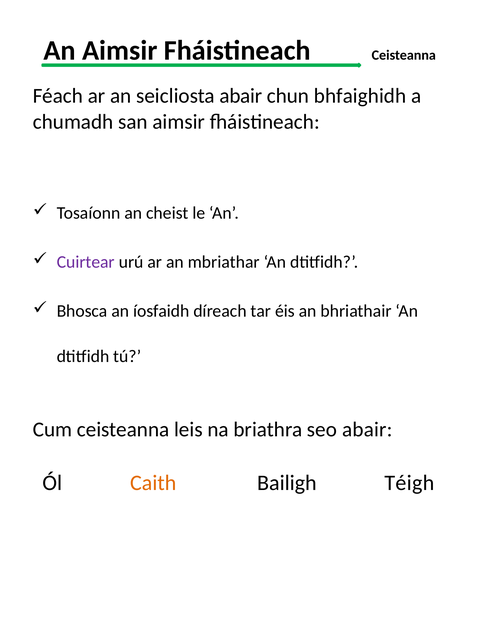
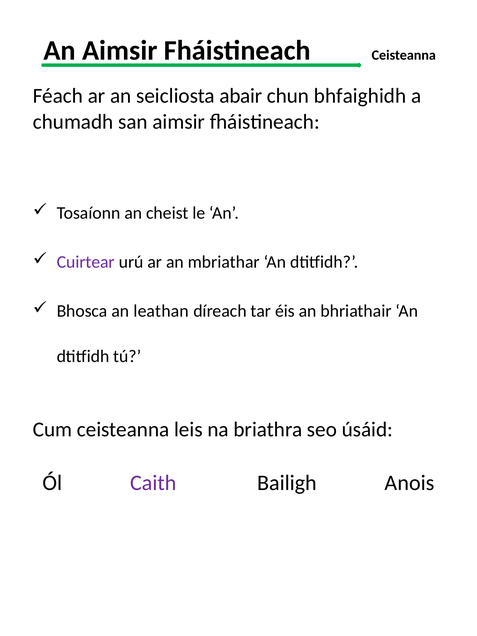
íosfaidh: íosfaidh -> leathan
seo abair: abair -> úsáid
Caith colour: orange -> purple
Téigh: Téigh -> Anois
